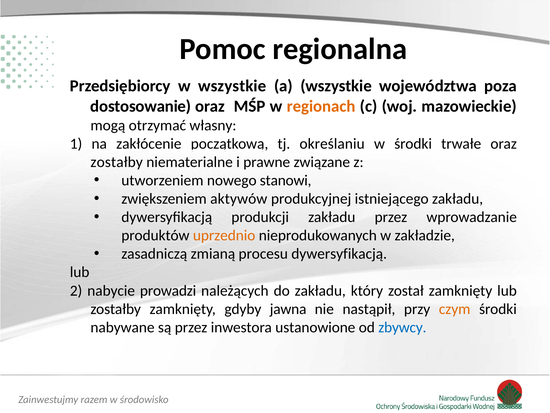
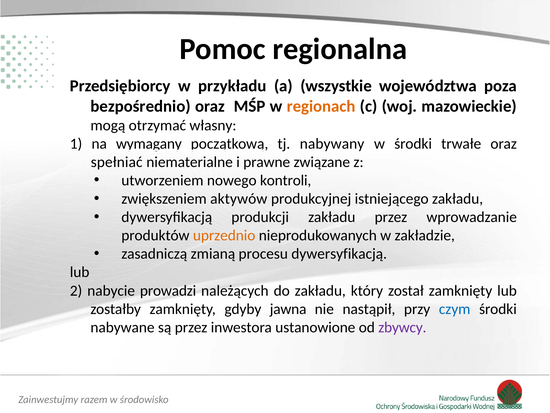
w wszystkie: wszystkie -> przykładu
dostosowanie: dostosowanie -> bezpośrednio
zakłócenie: zakłócenie -> wymagany
określaniu: określaniu -> nabywany
zostałby at (117, 162): zostałby -> spełniać
stanowi: stanowi -> kontroli
czym colour: orange -> blue
zbywcy colour: blue -> purple
